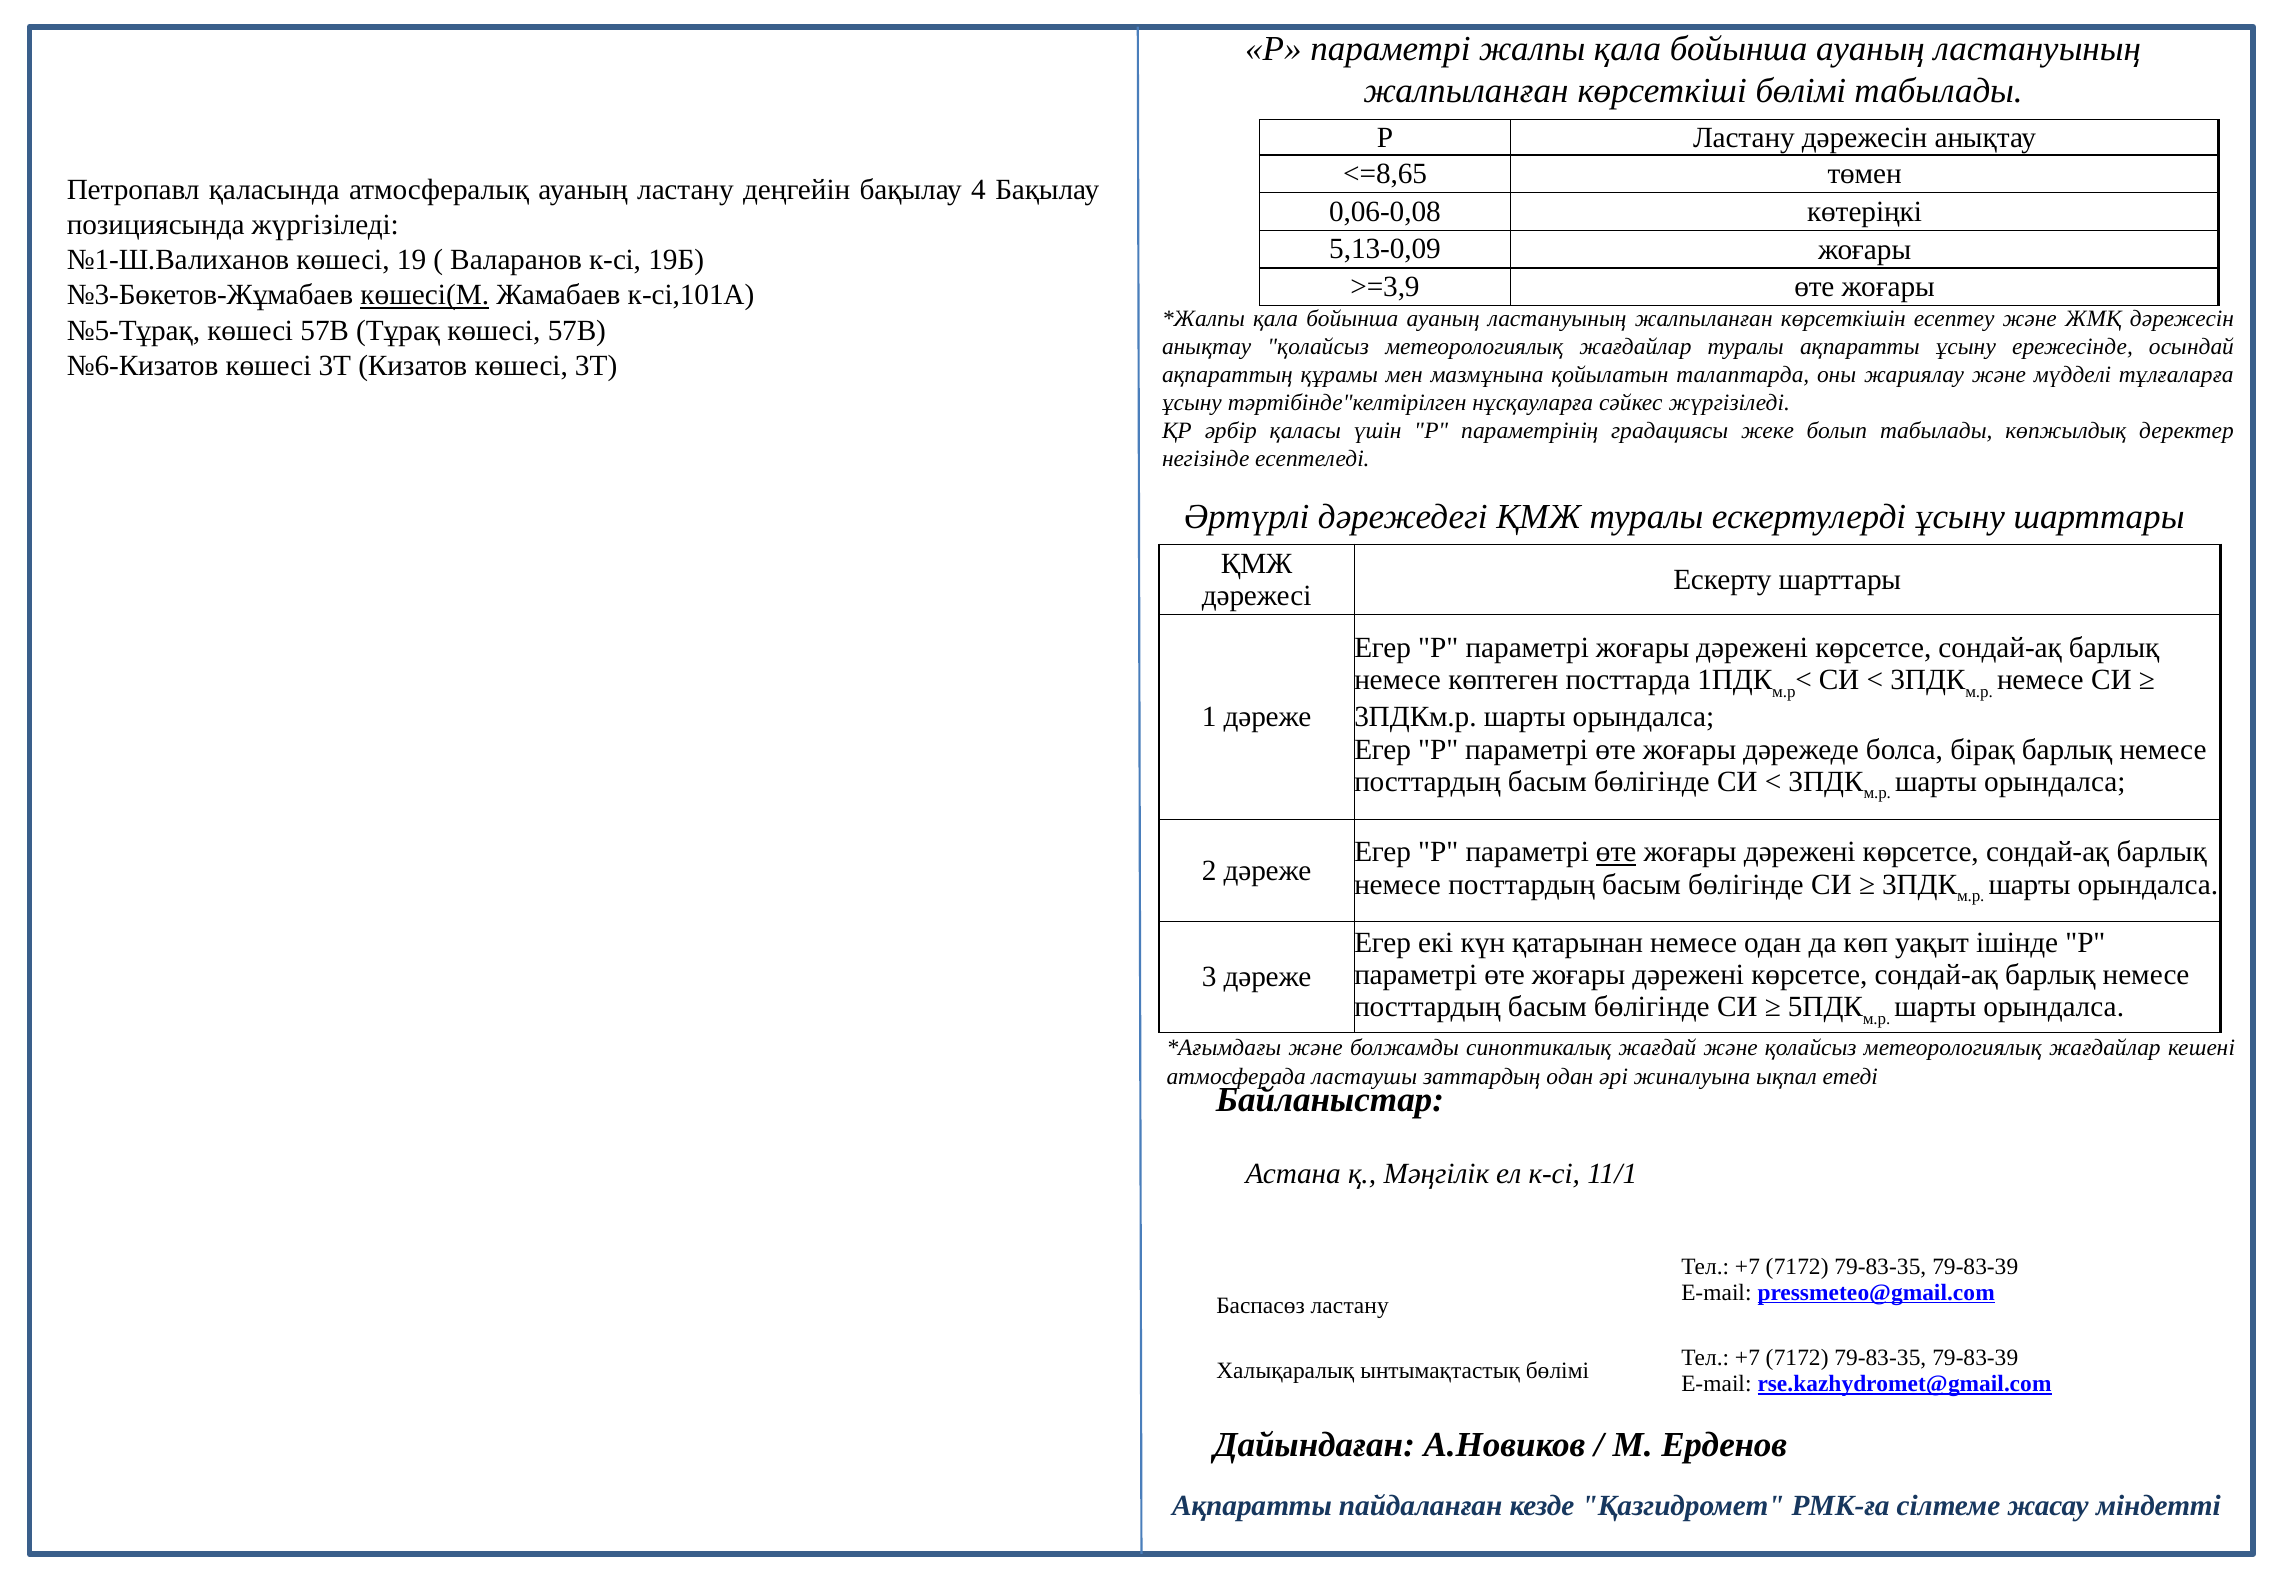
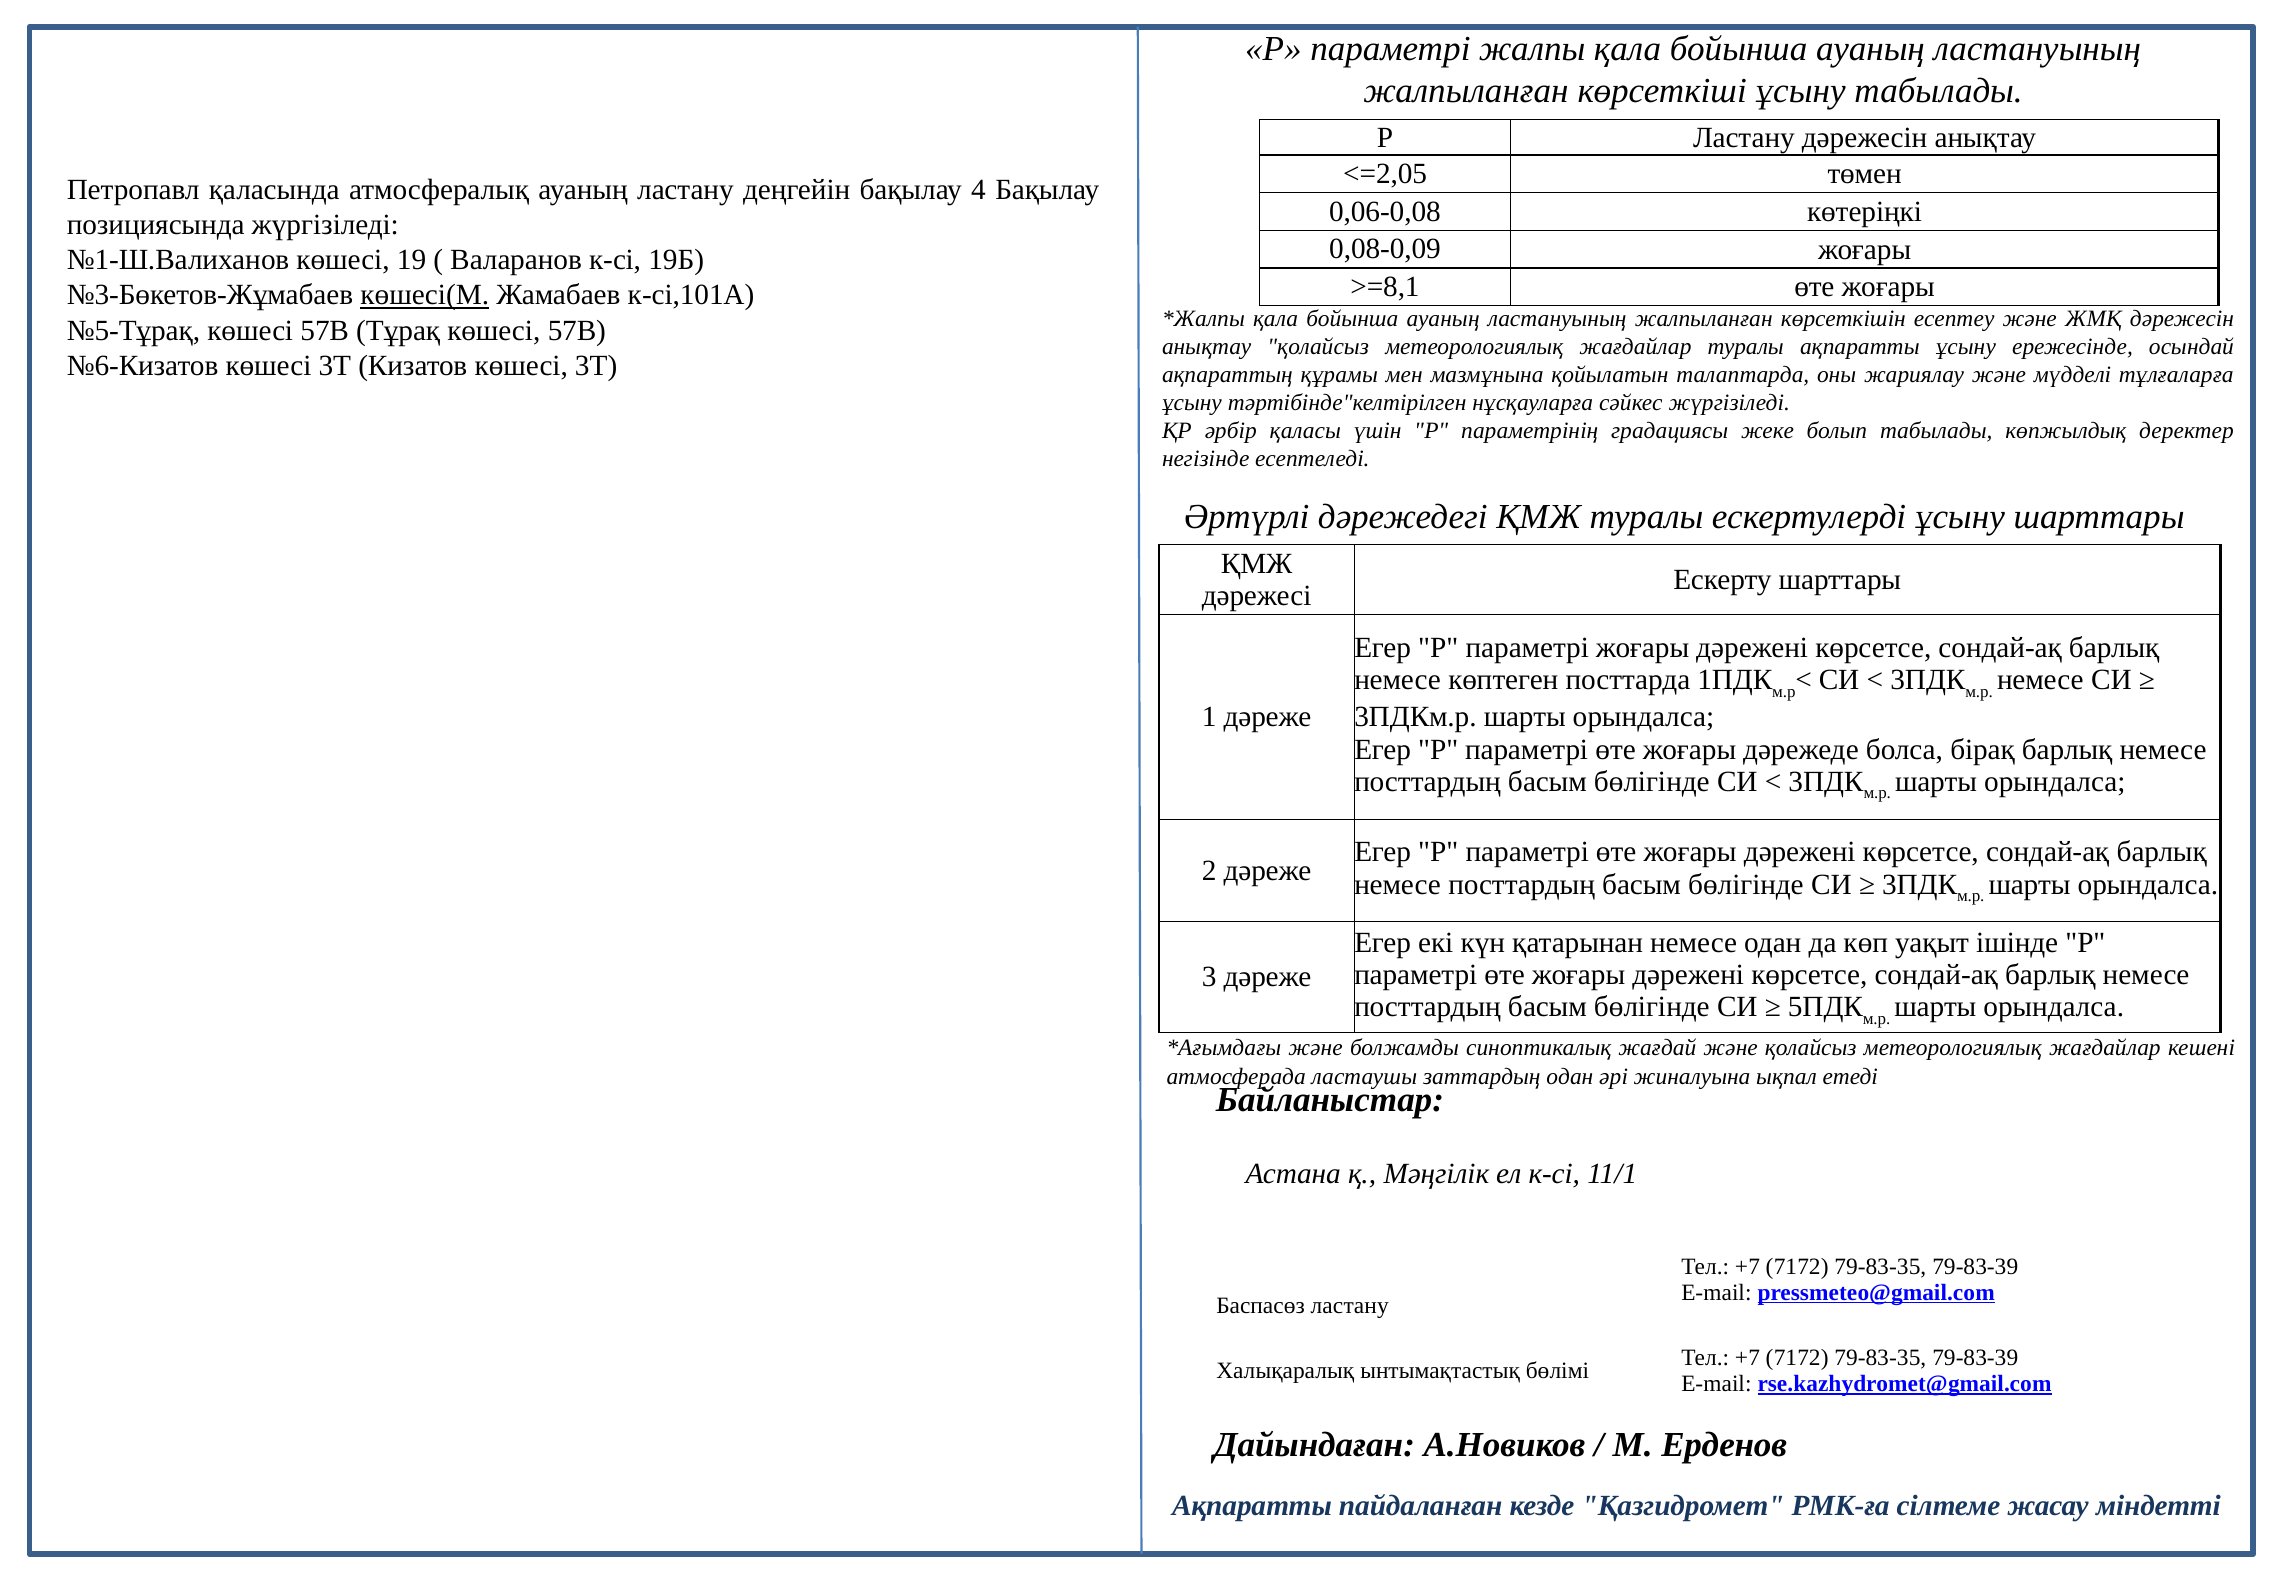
көрсеткіші бөлімі: бөлімі -> ұсыну
<=8,65: <=8,65 -> <=2,05
5,13-0,09: 5,13-0,09 -> 0,08-0,09
>=3,9: >=3,9 -> >=8,1
өте at (1616, 852) underline: present -> none
